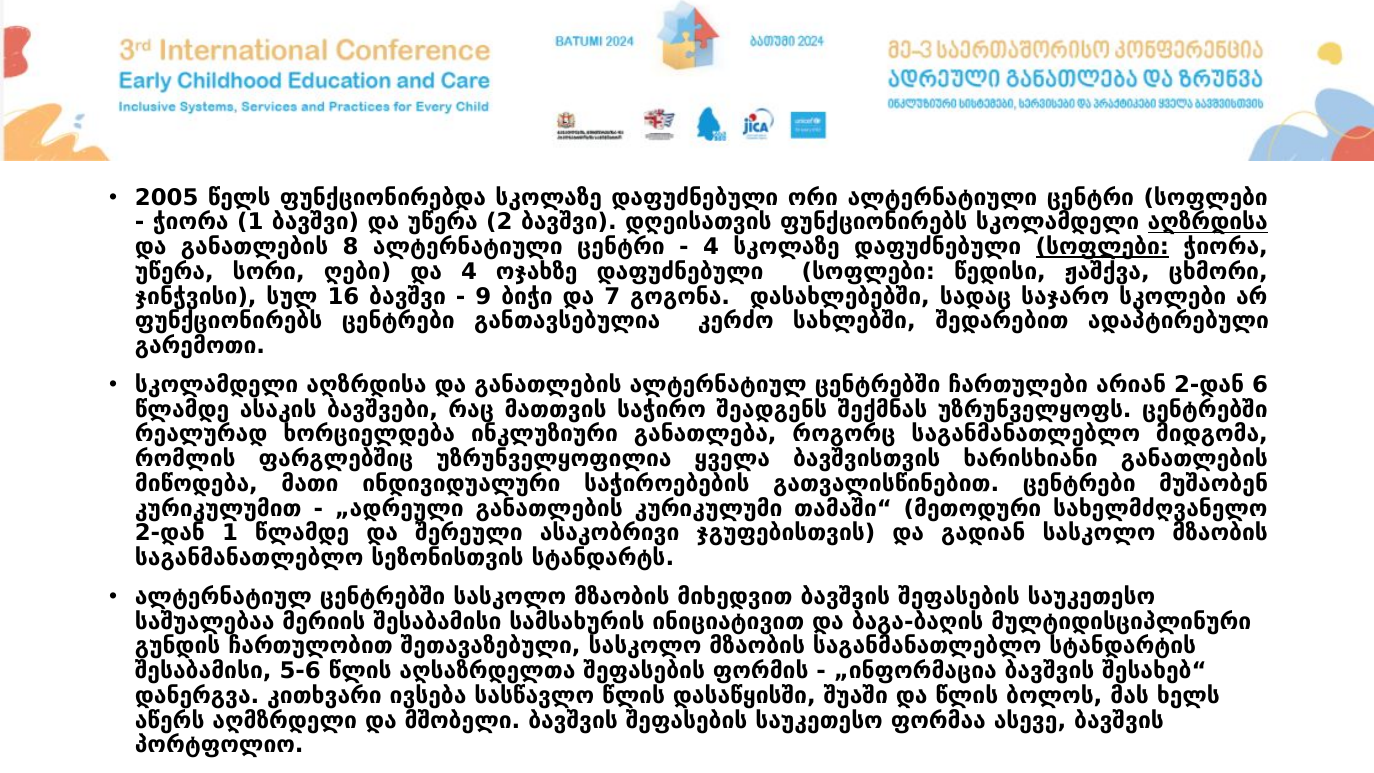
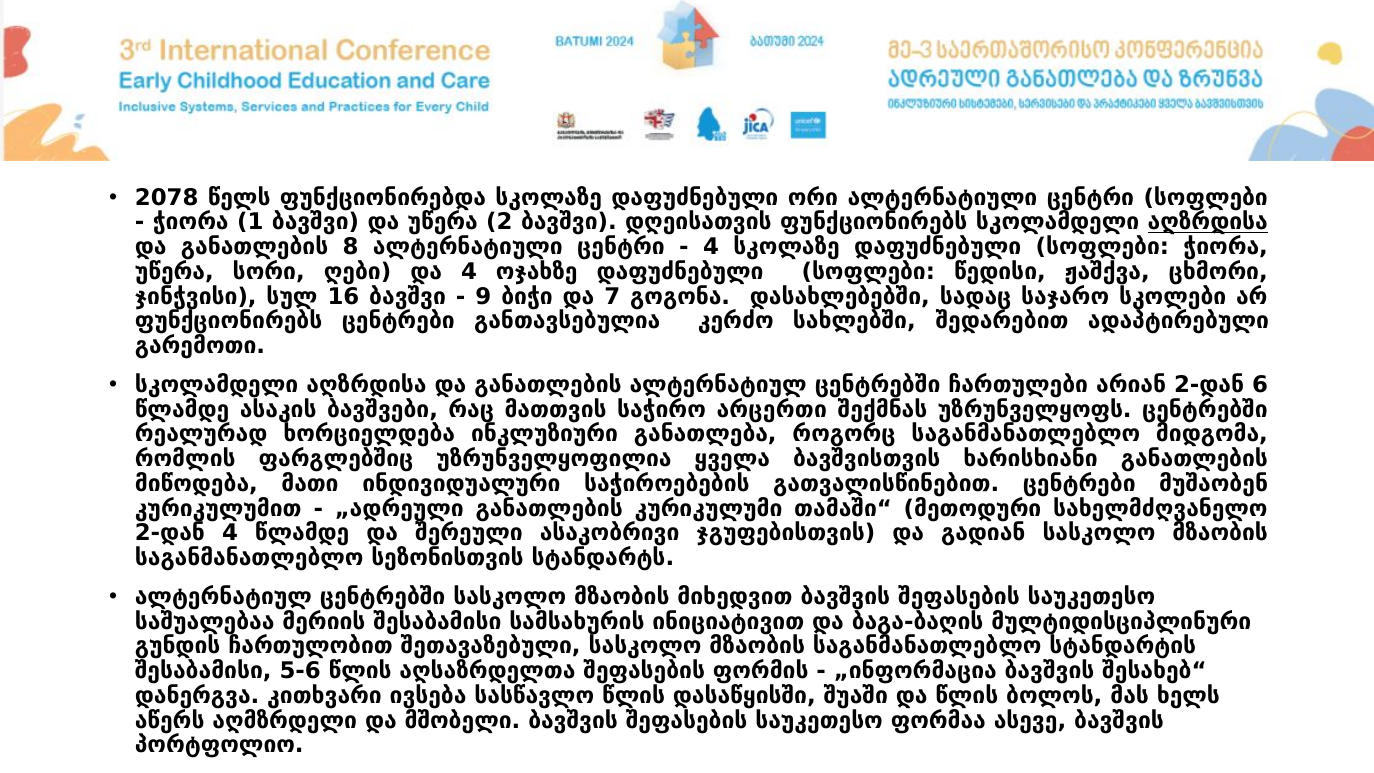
2005: 2005 -> 2078
სოფლები at (1102, 247) underline: present -> none
შეადგენს: შეადგენს -> არცერთი
2-დან 1: 1 -> 4
